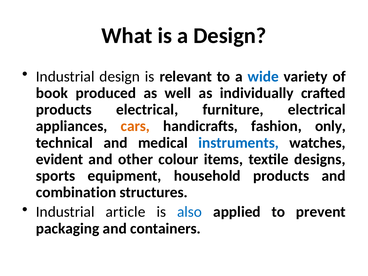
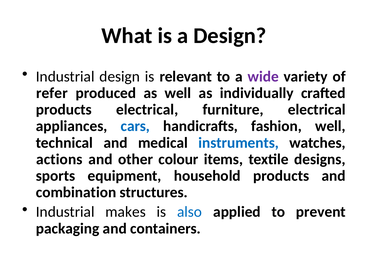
wide colour: blue -> purple
book: book -> refer
cars colour: orange -> blue
fashion only: only -> well
evident: evident -> actions
article: article -> makes
